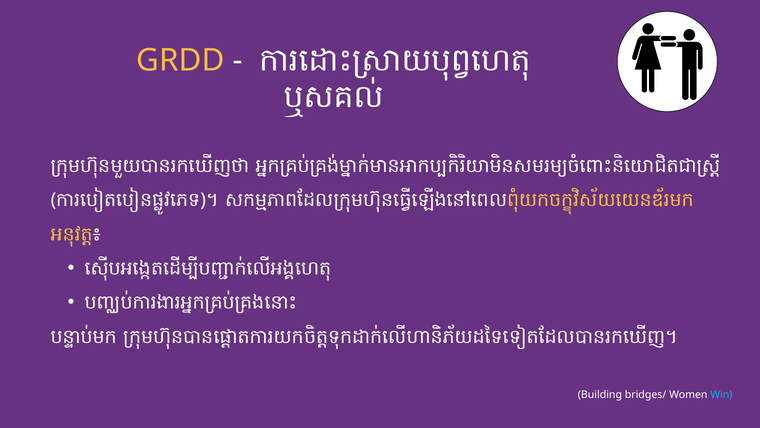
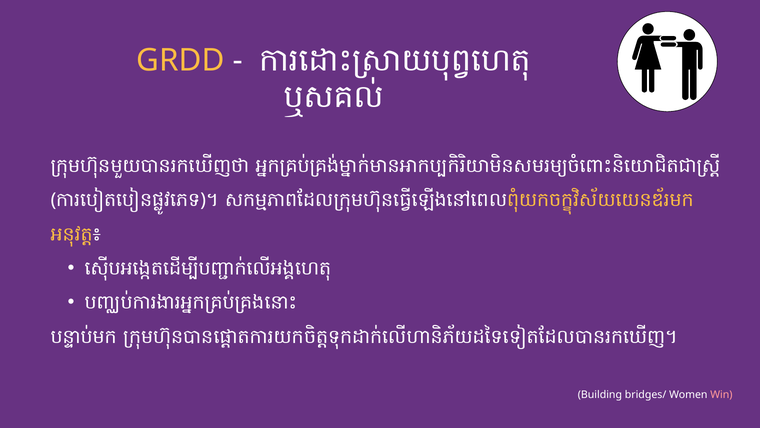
Win colour: light blue -> pink
